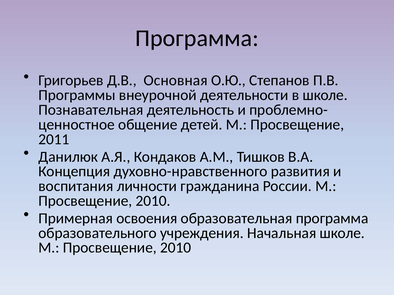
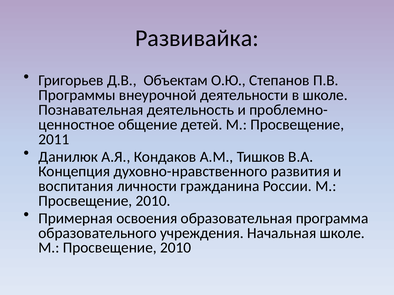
Программа at (197, 38): Программа -> Развивайка
Основная: Основная -> Объектам
